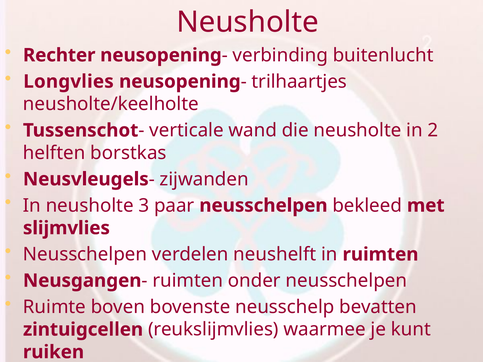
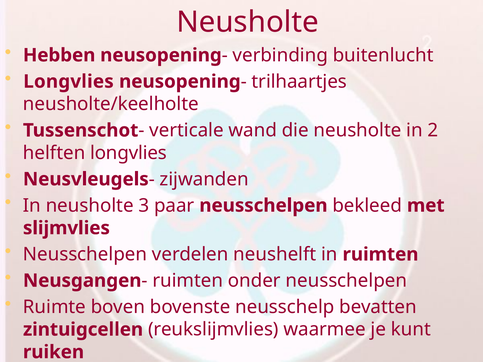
Rechter: Rechter -> Hebben
helften borstkas: borstkas -> longvlies
